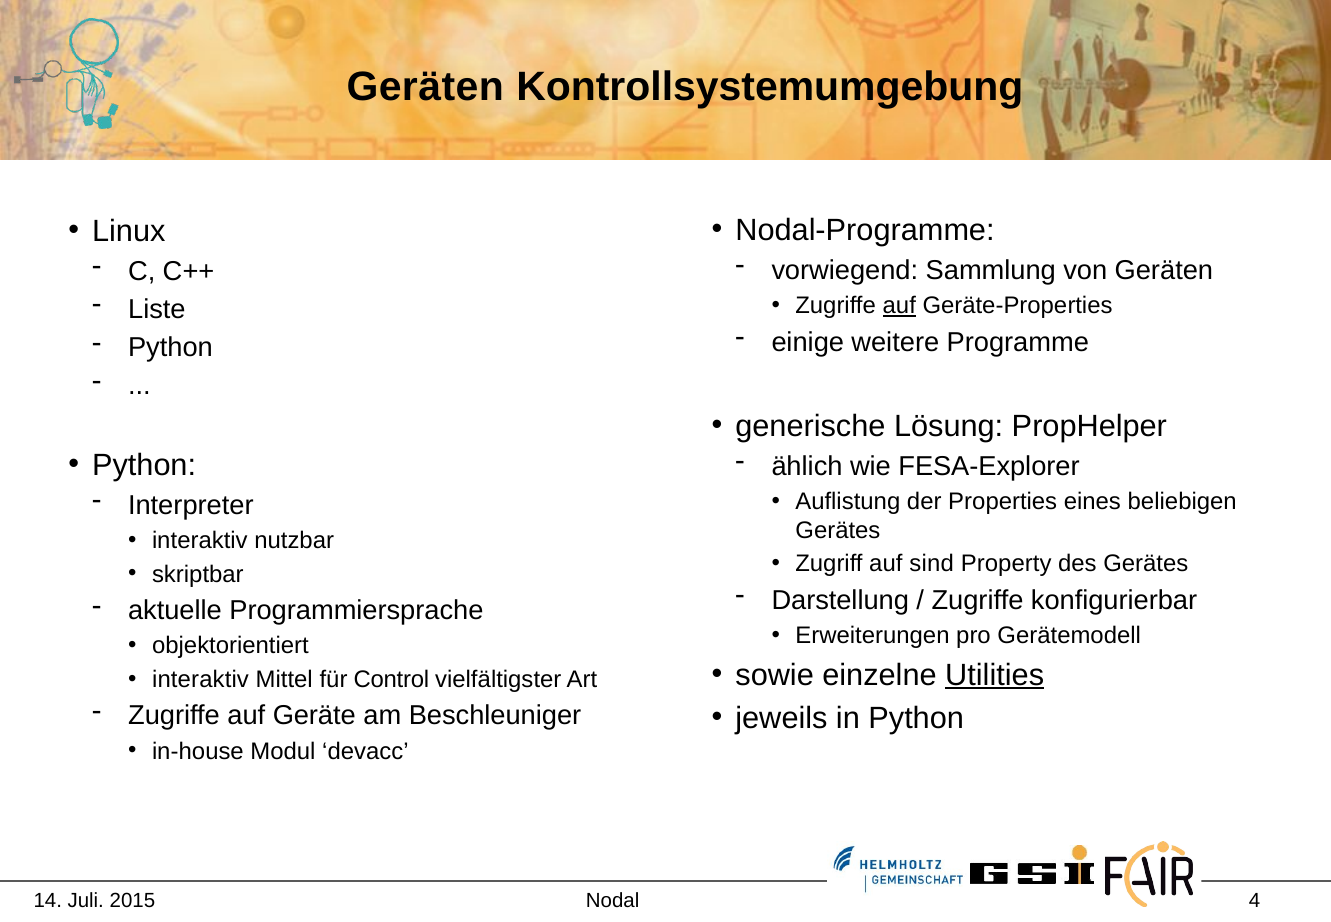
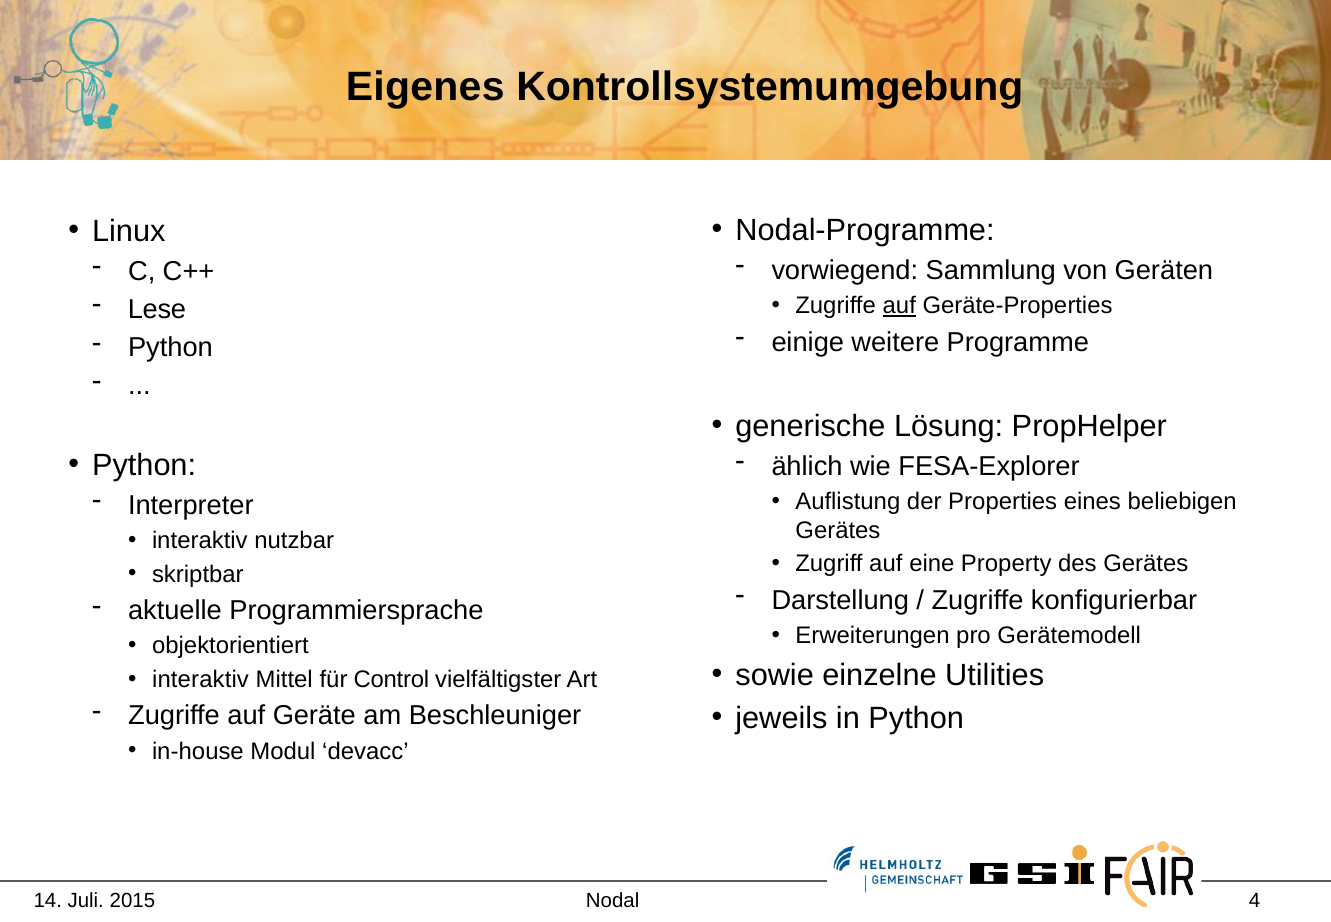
Geräten at (425, 87): Geräten -> Eigenes
Liste: Liste -> Lese
sind: sind -> eine
Utilities underline: present -> none
